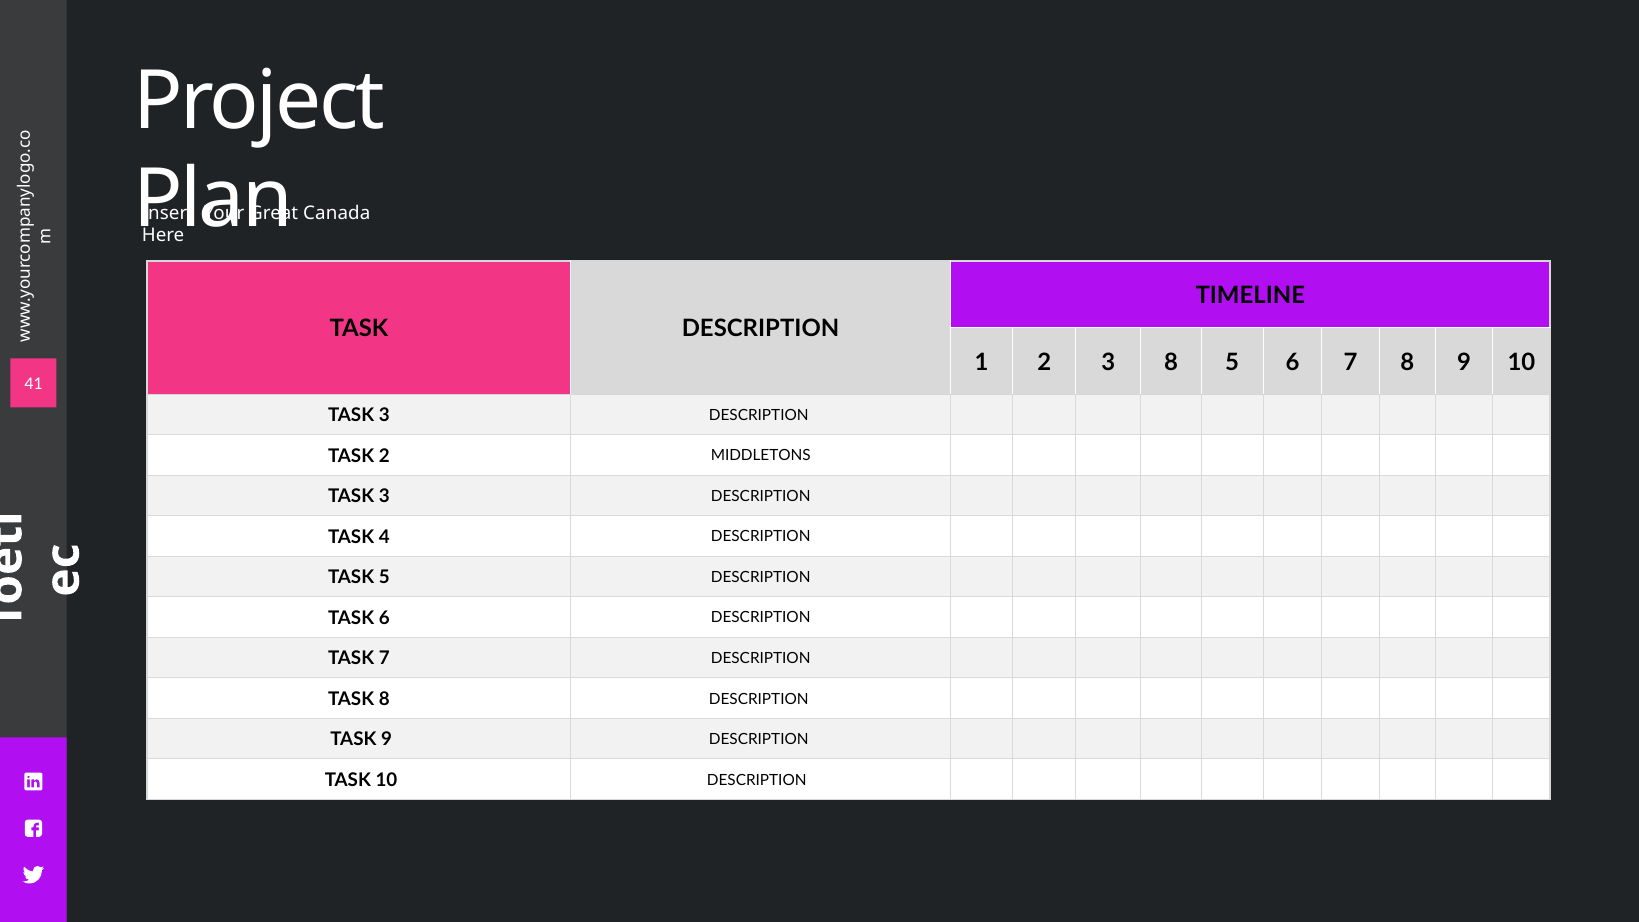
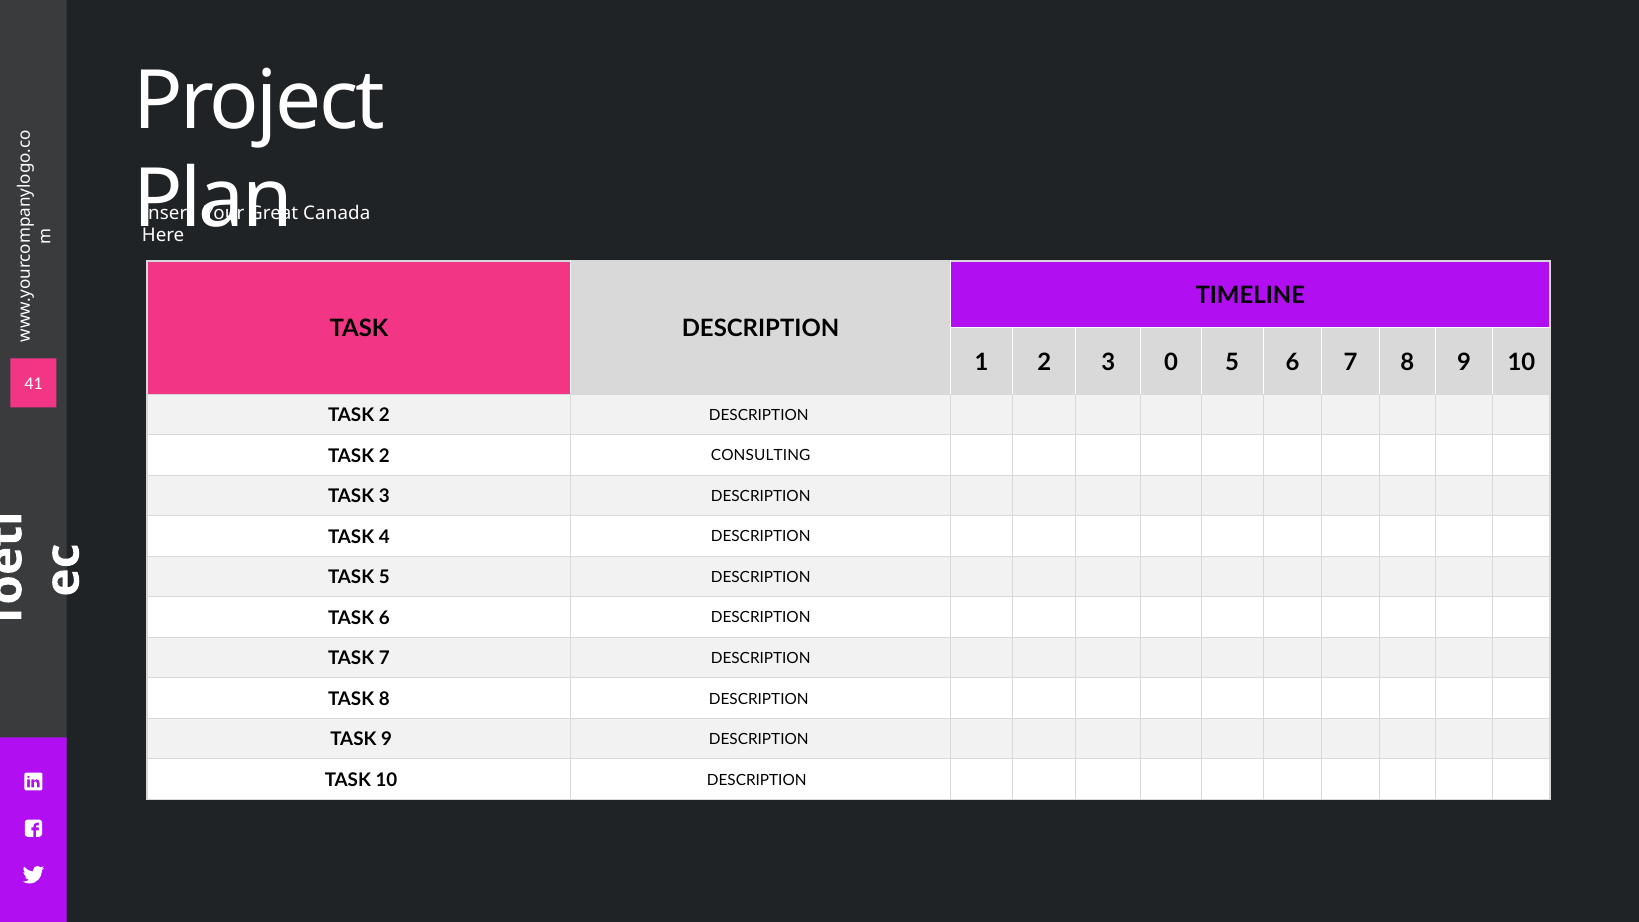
3 8: 8 -> 0
3 at (384, 416): 3 -> 2
MIDDLETONS: MIDDLETONS -> CONSULTING
